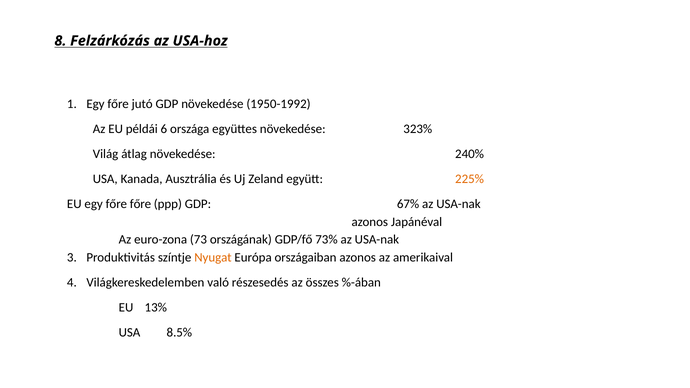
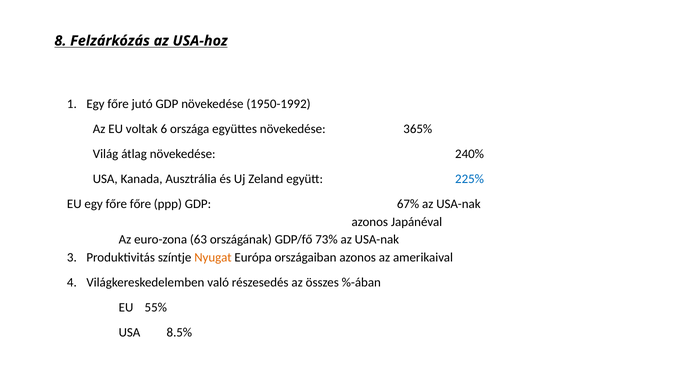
példái: példái -> voltak
323%: 323% -> 365%
225% colour: orange -> blue
73: 73 -> 63
13%: 13% -> 55%
